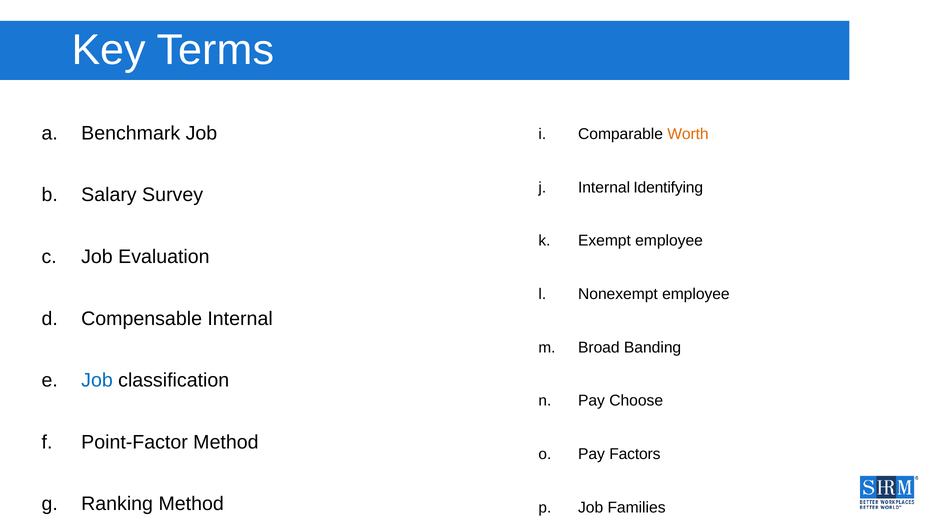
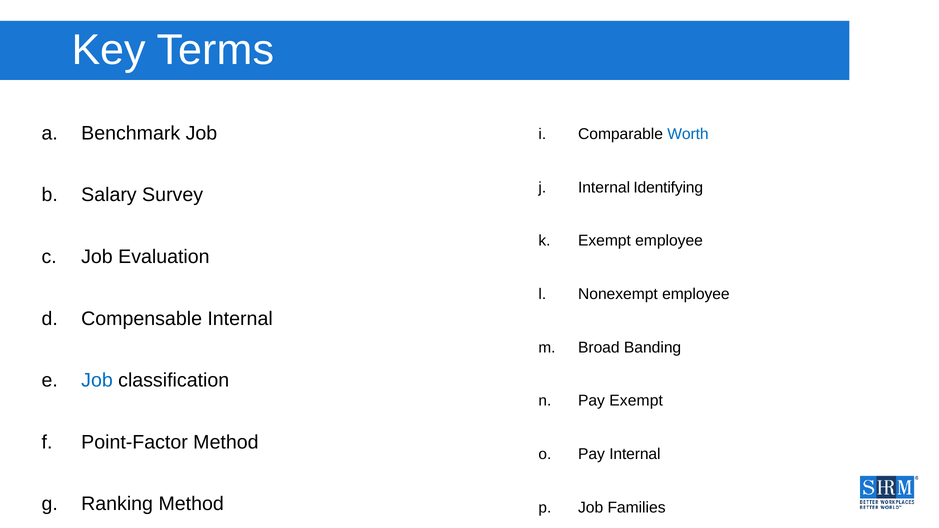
Worth colour: orange -> blue
Pay Choose: Choose -> Exempt
Pay Factors: Factors -> Internal
